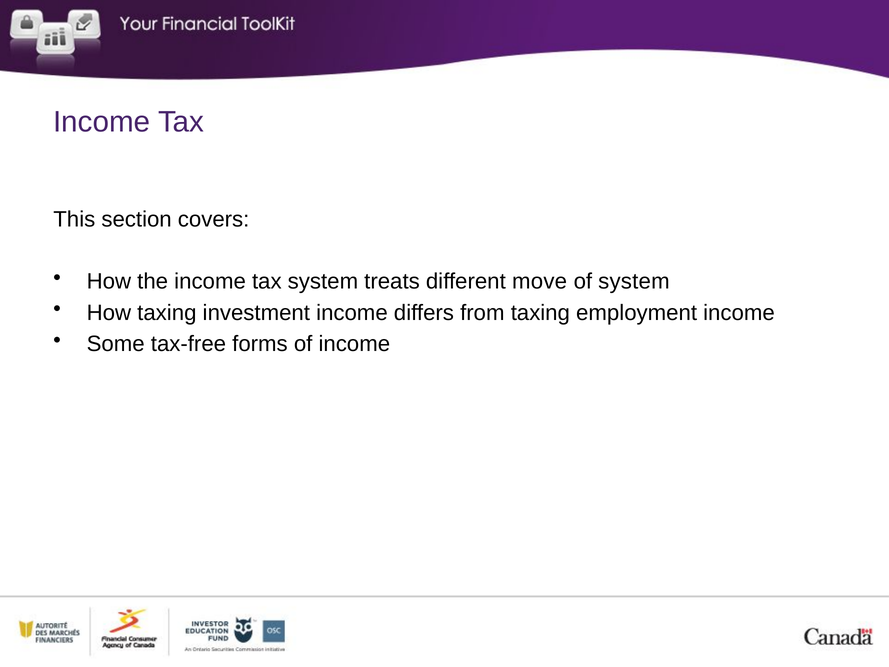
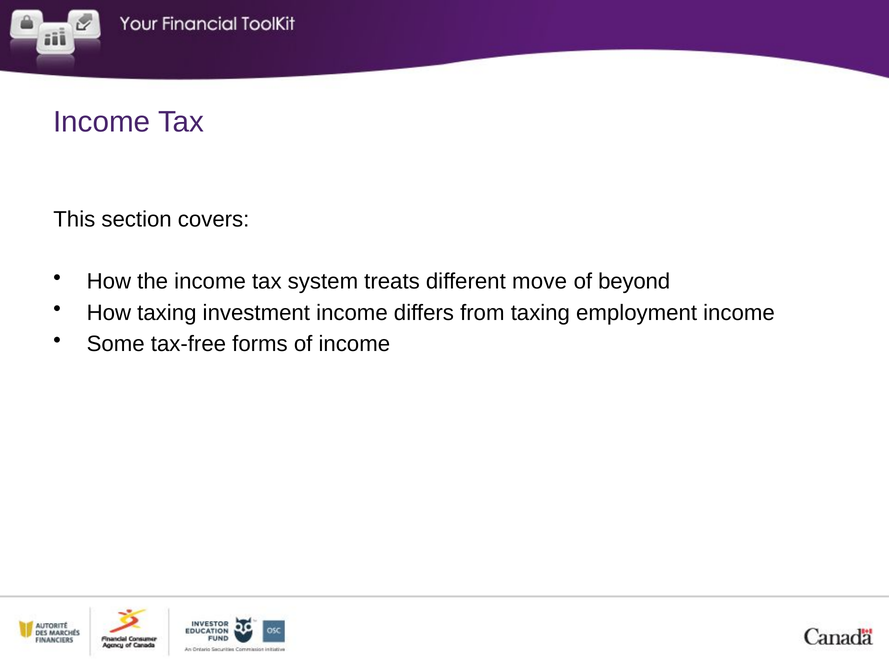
of system: system -> beyond
